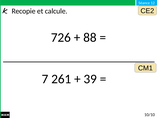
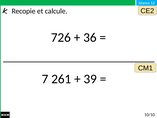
88: 88 -> 36
